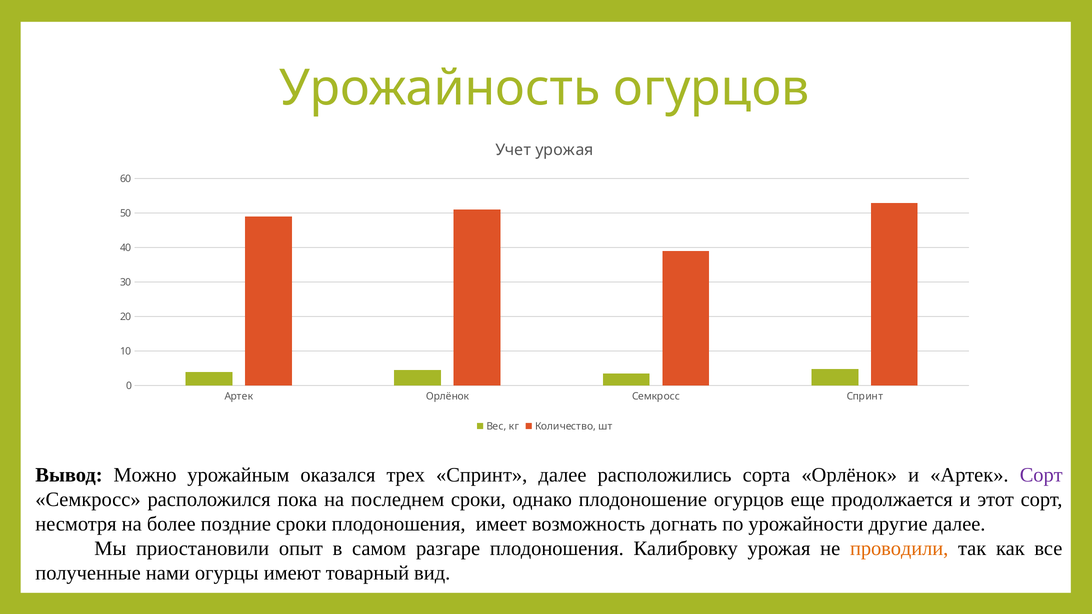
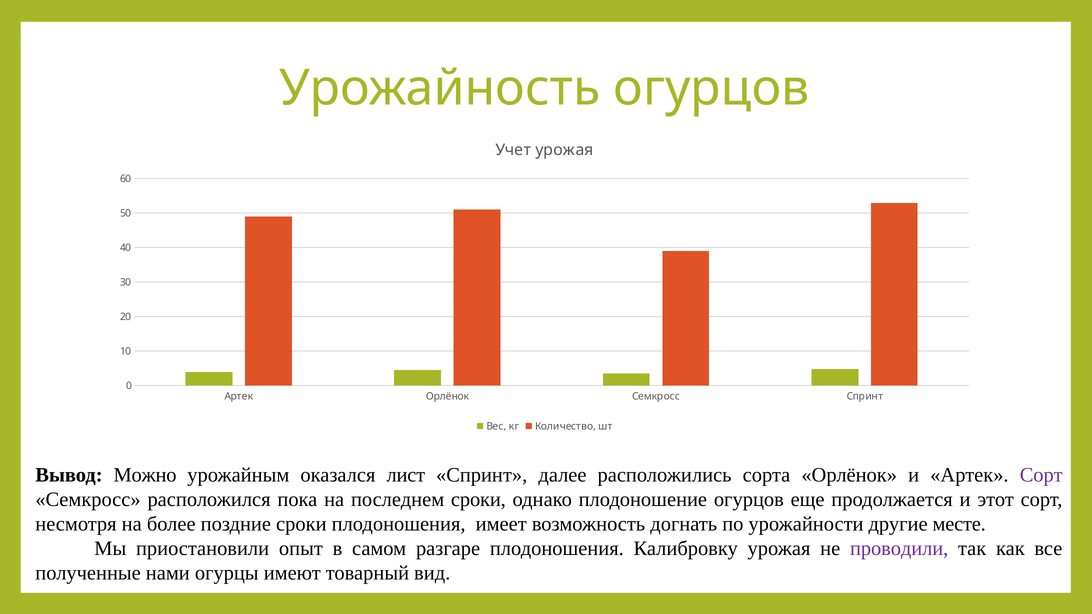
трех: трех -> лист
другие далее: далее -> месте
проводили colour: orange -> purple
